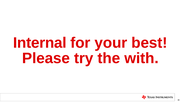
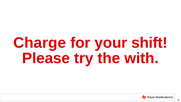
Internal: Internal -> Charge
best: best -> shift
